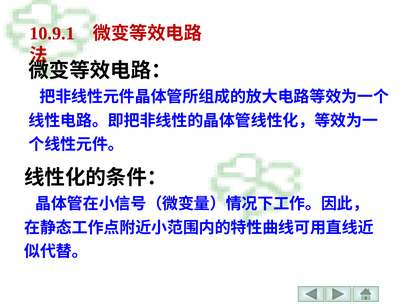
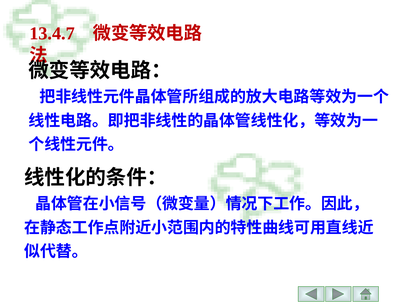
10.9.1: 10.9.1 -> 13.4.7
